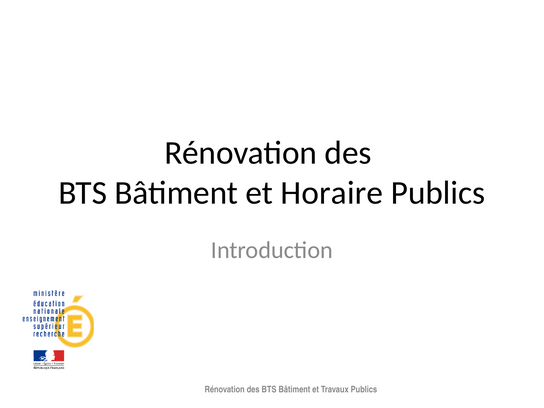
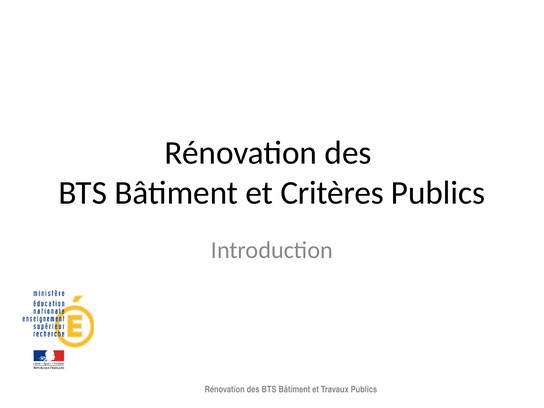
Horaire: Horaire -> Critères
